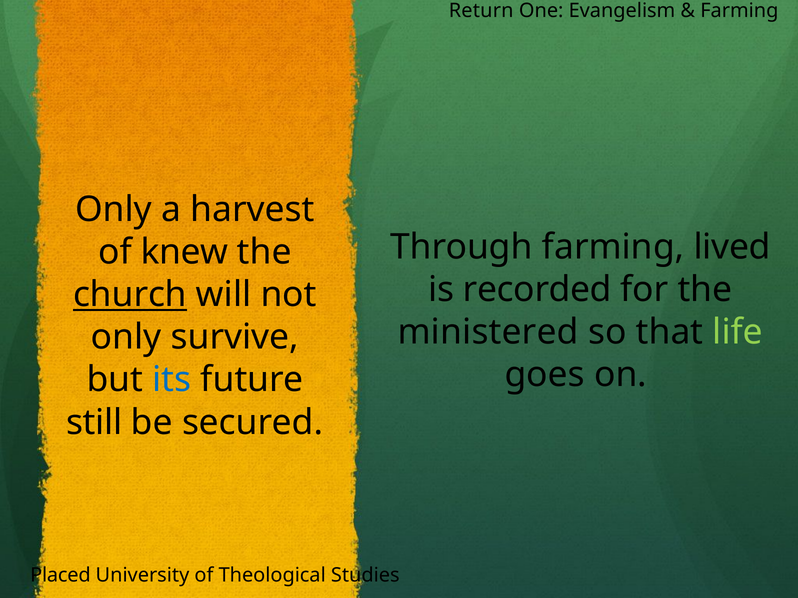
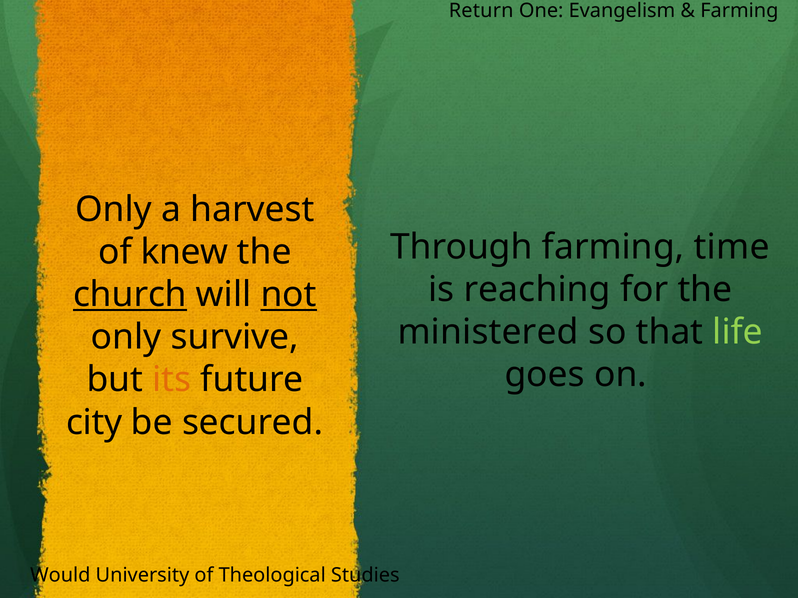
lived: lived -> time
recorded: recorded -> reaching
not underline: none -> present
its colour: blue -> orange
still: still -> city
Placed: Placed -> Would
